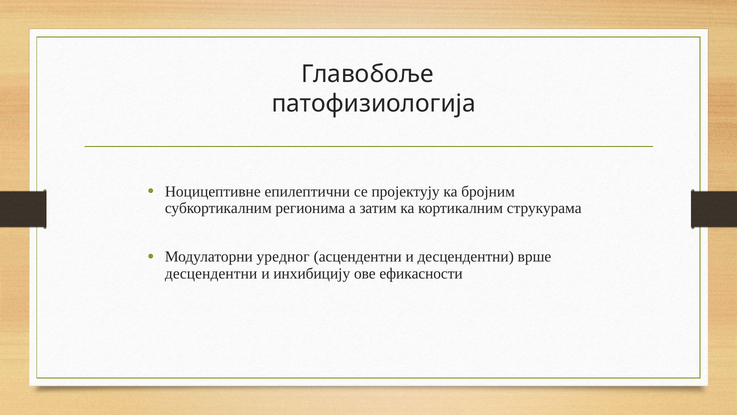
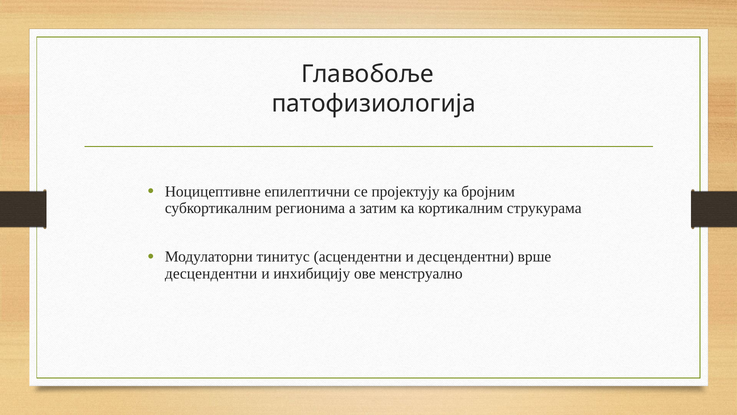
уредног: уредног -> тинитус
ефикасности: ефикасности -> менструално
